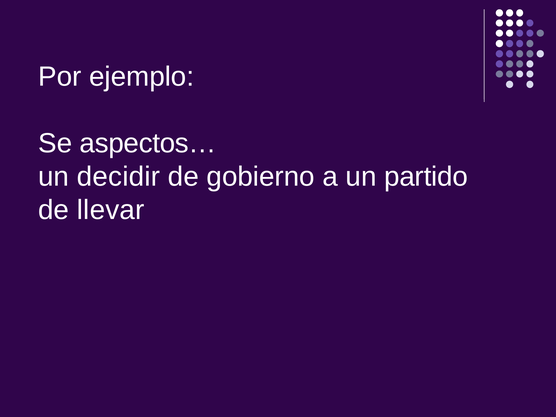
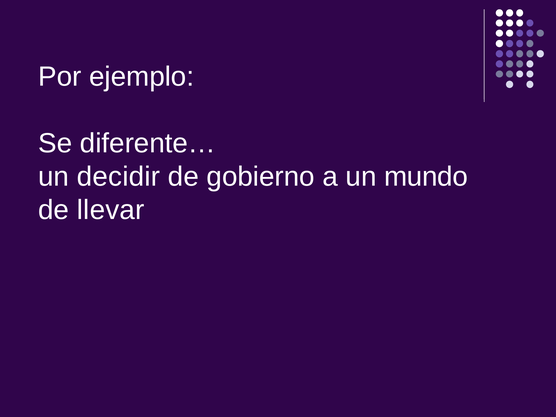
aspectos…: aspectos… -> diferente…
partido: partido -> mundo
